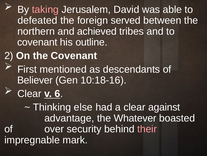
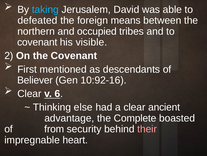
taking colour: pink -> light blue
served: served -> means
achieved: achieved -> occupied
outline: outline -> visible
10:18-16: 10:18-16 -> 10:92-16
against: against -> ancient
Whatever: Whatever -> Complete
over: over -> from
mark: mark -> heart
